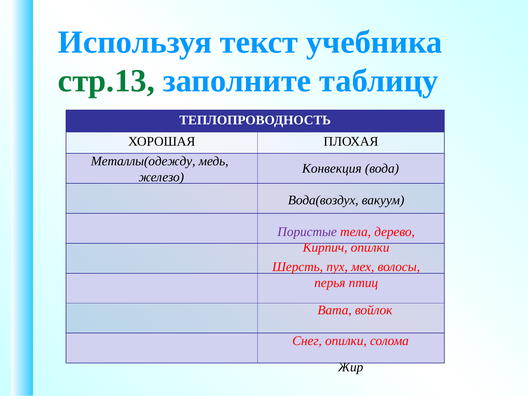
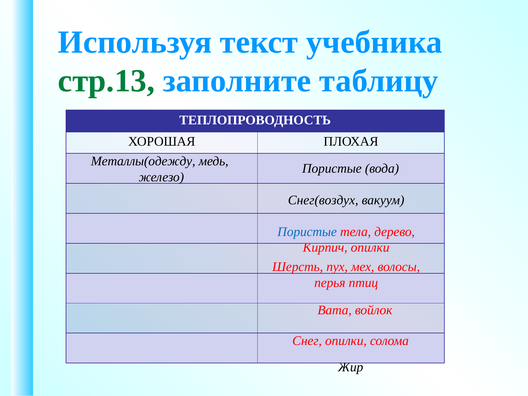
Конвекция at (332, 168): Конвекция -> Пористые
Вода(воздух: Вода(воздух -> Снег(воздух
Пористые at (307, 232) colour: purple -> blue
